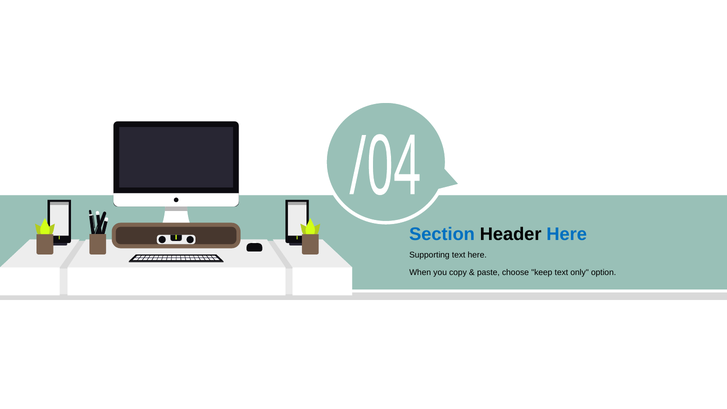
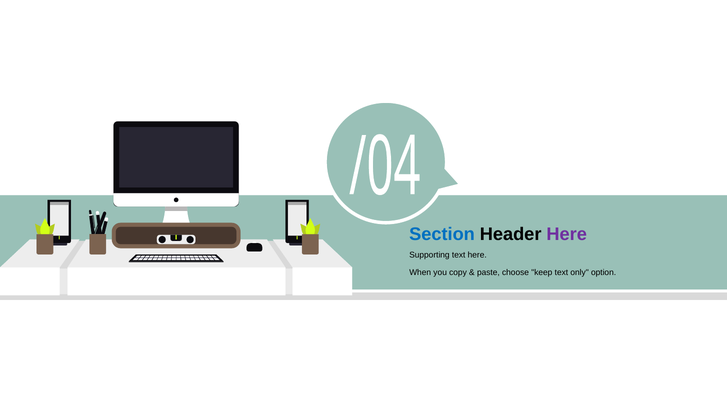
Here at (567, 234) colour: blue -> purple
